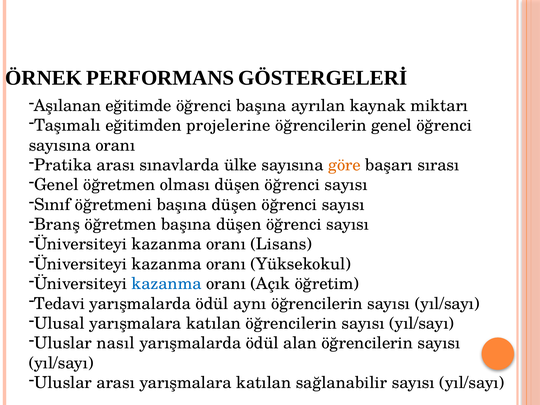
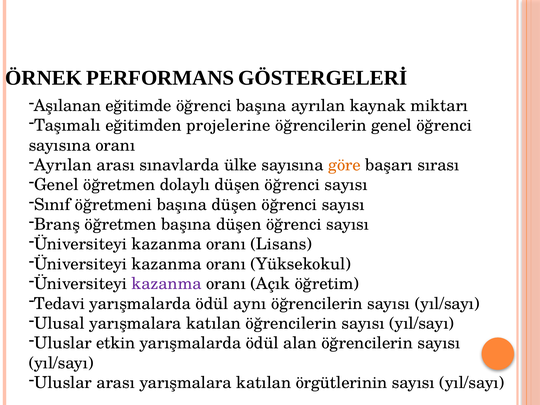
Pratika at (63, 165): Pratika -> Ayrılan
olması: olması -> dolaylı
kazanma at (167, 284) colour: blue -> purple
nasıl: nasıl -> etkin
sağlanabilir: sağlanabilir -> örgütlerinin
